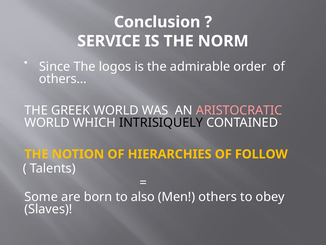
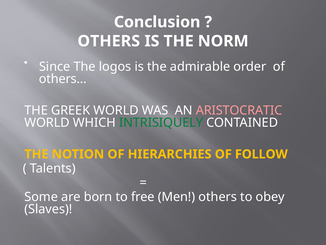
SERVICE at (109, 41): SERVICE -> OTHERS
INTRISIQUELY colour: black -> green
also: also -> free
